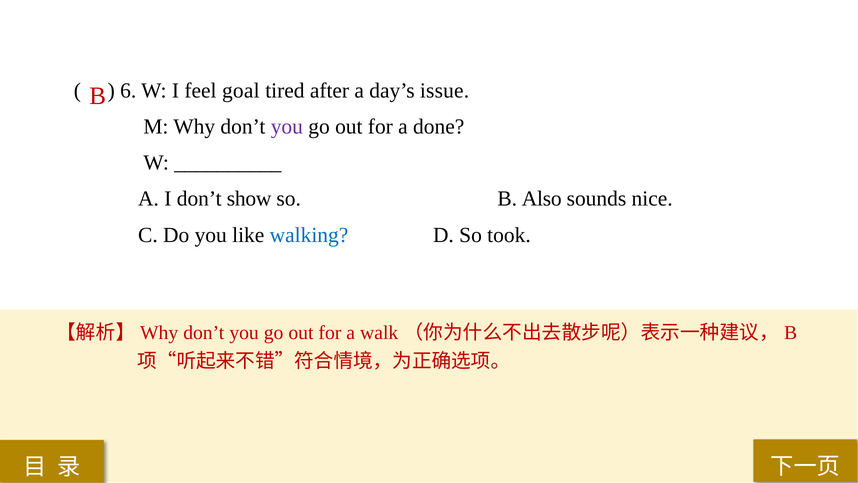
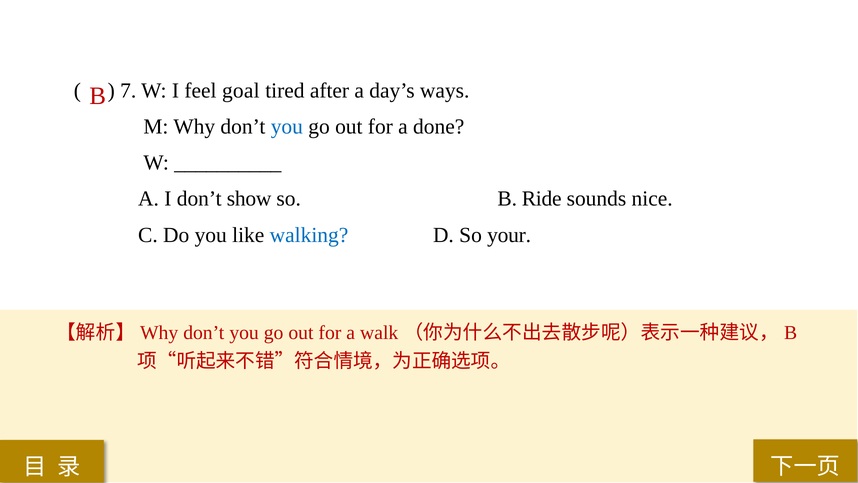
6: 6 -> 7
issue: issue -> ways
you at (287, 127) colour: purple -> blue
Also: Also -> Ride
took: took -> your
